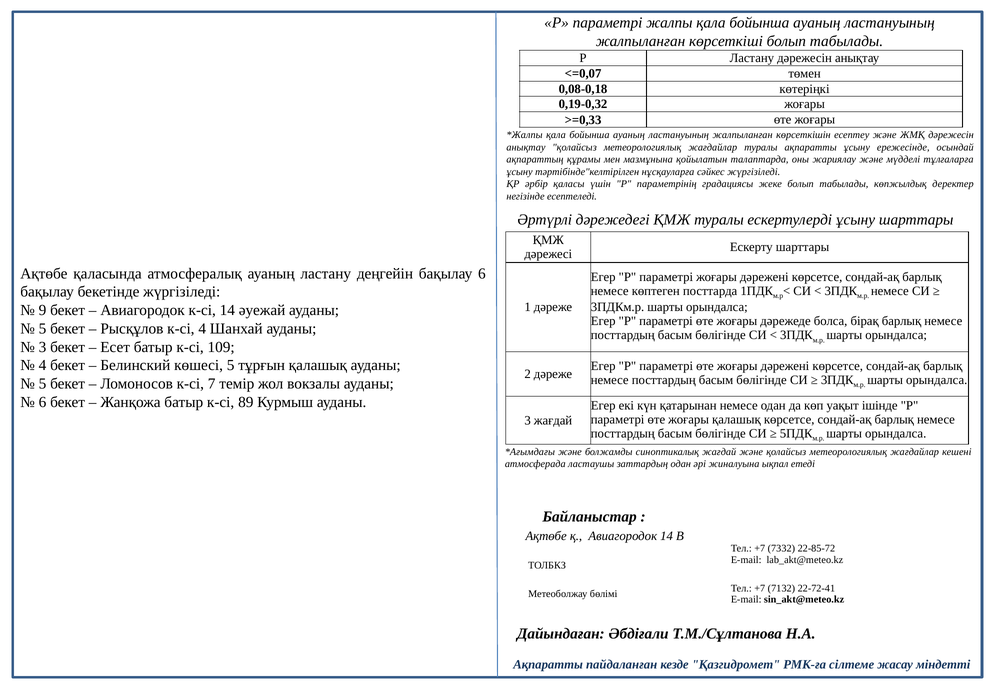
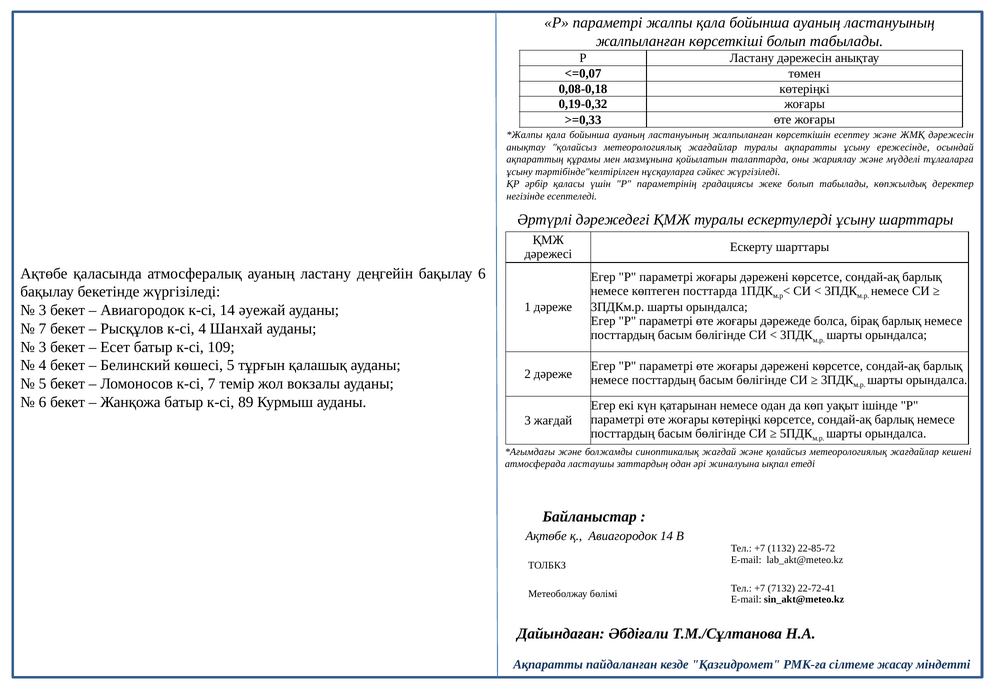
9 at (43, 310): 9 -> 3
5 at (43, 329): 5 -> 7
жоғары қалашық: қалашық -> көтеріңкі
7332: 7332 -> 1132
